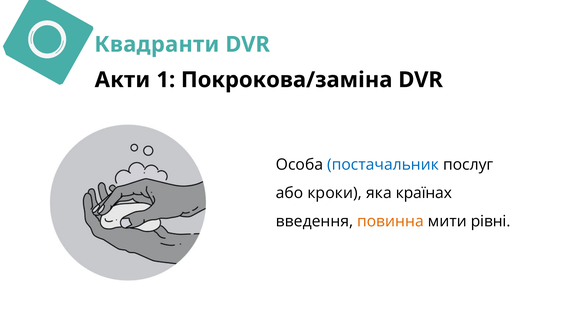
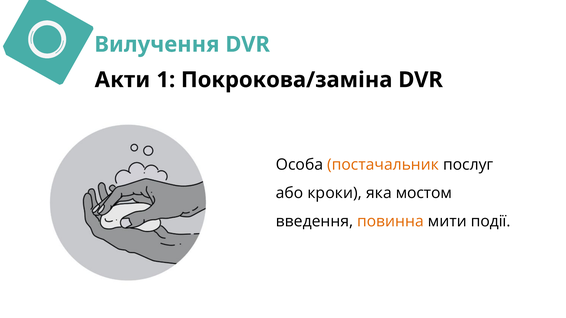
Квадранти: Квадранти -> Вилучення
постачальник colour: blue -> orange
країнах: країнах -> мостом
рівні: рівні -> події
